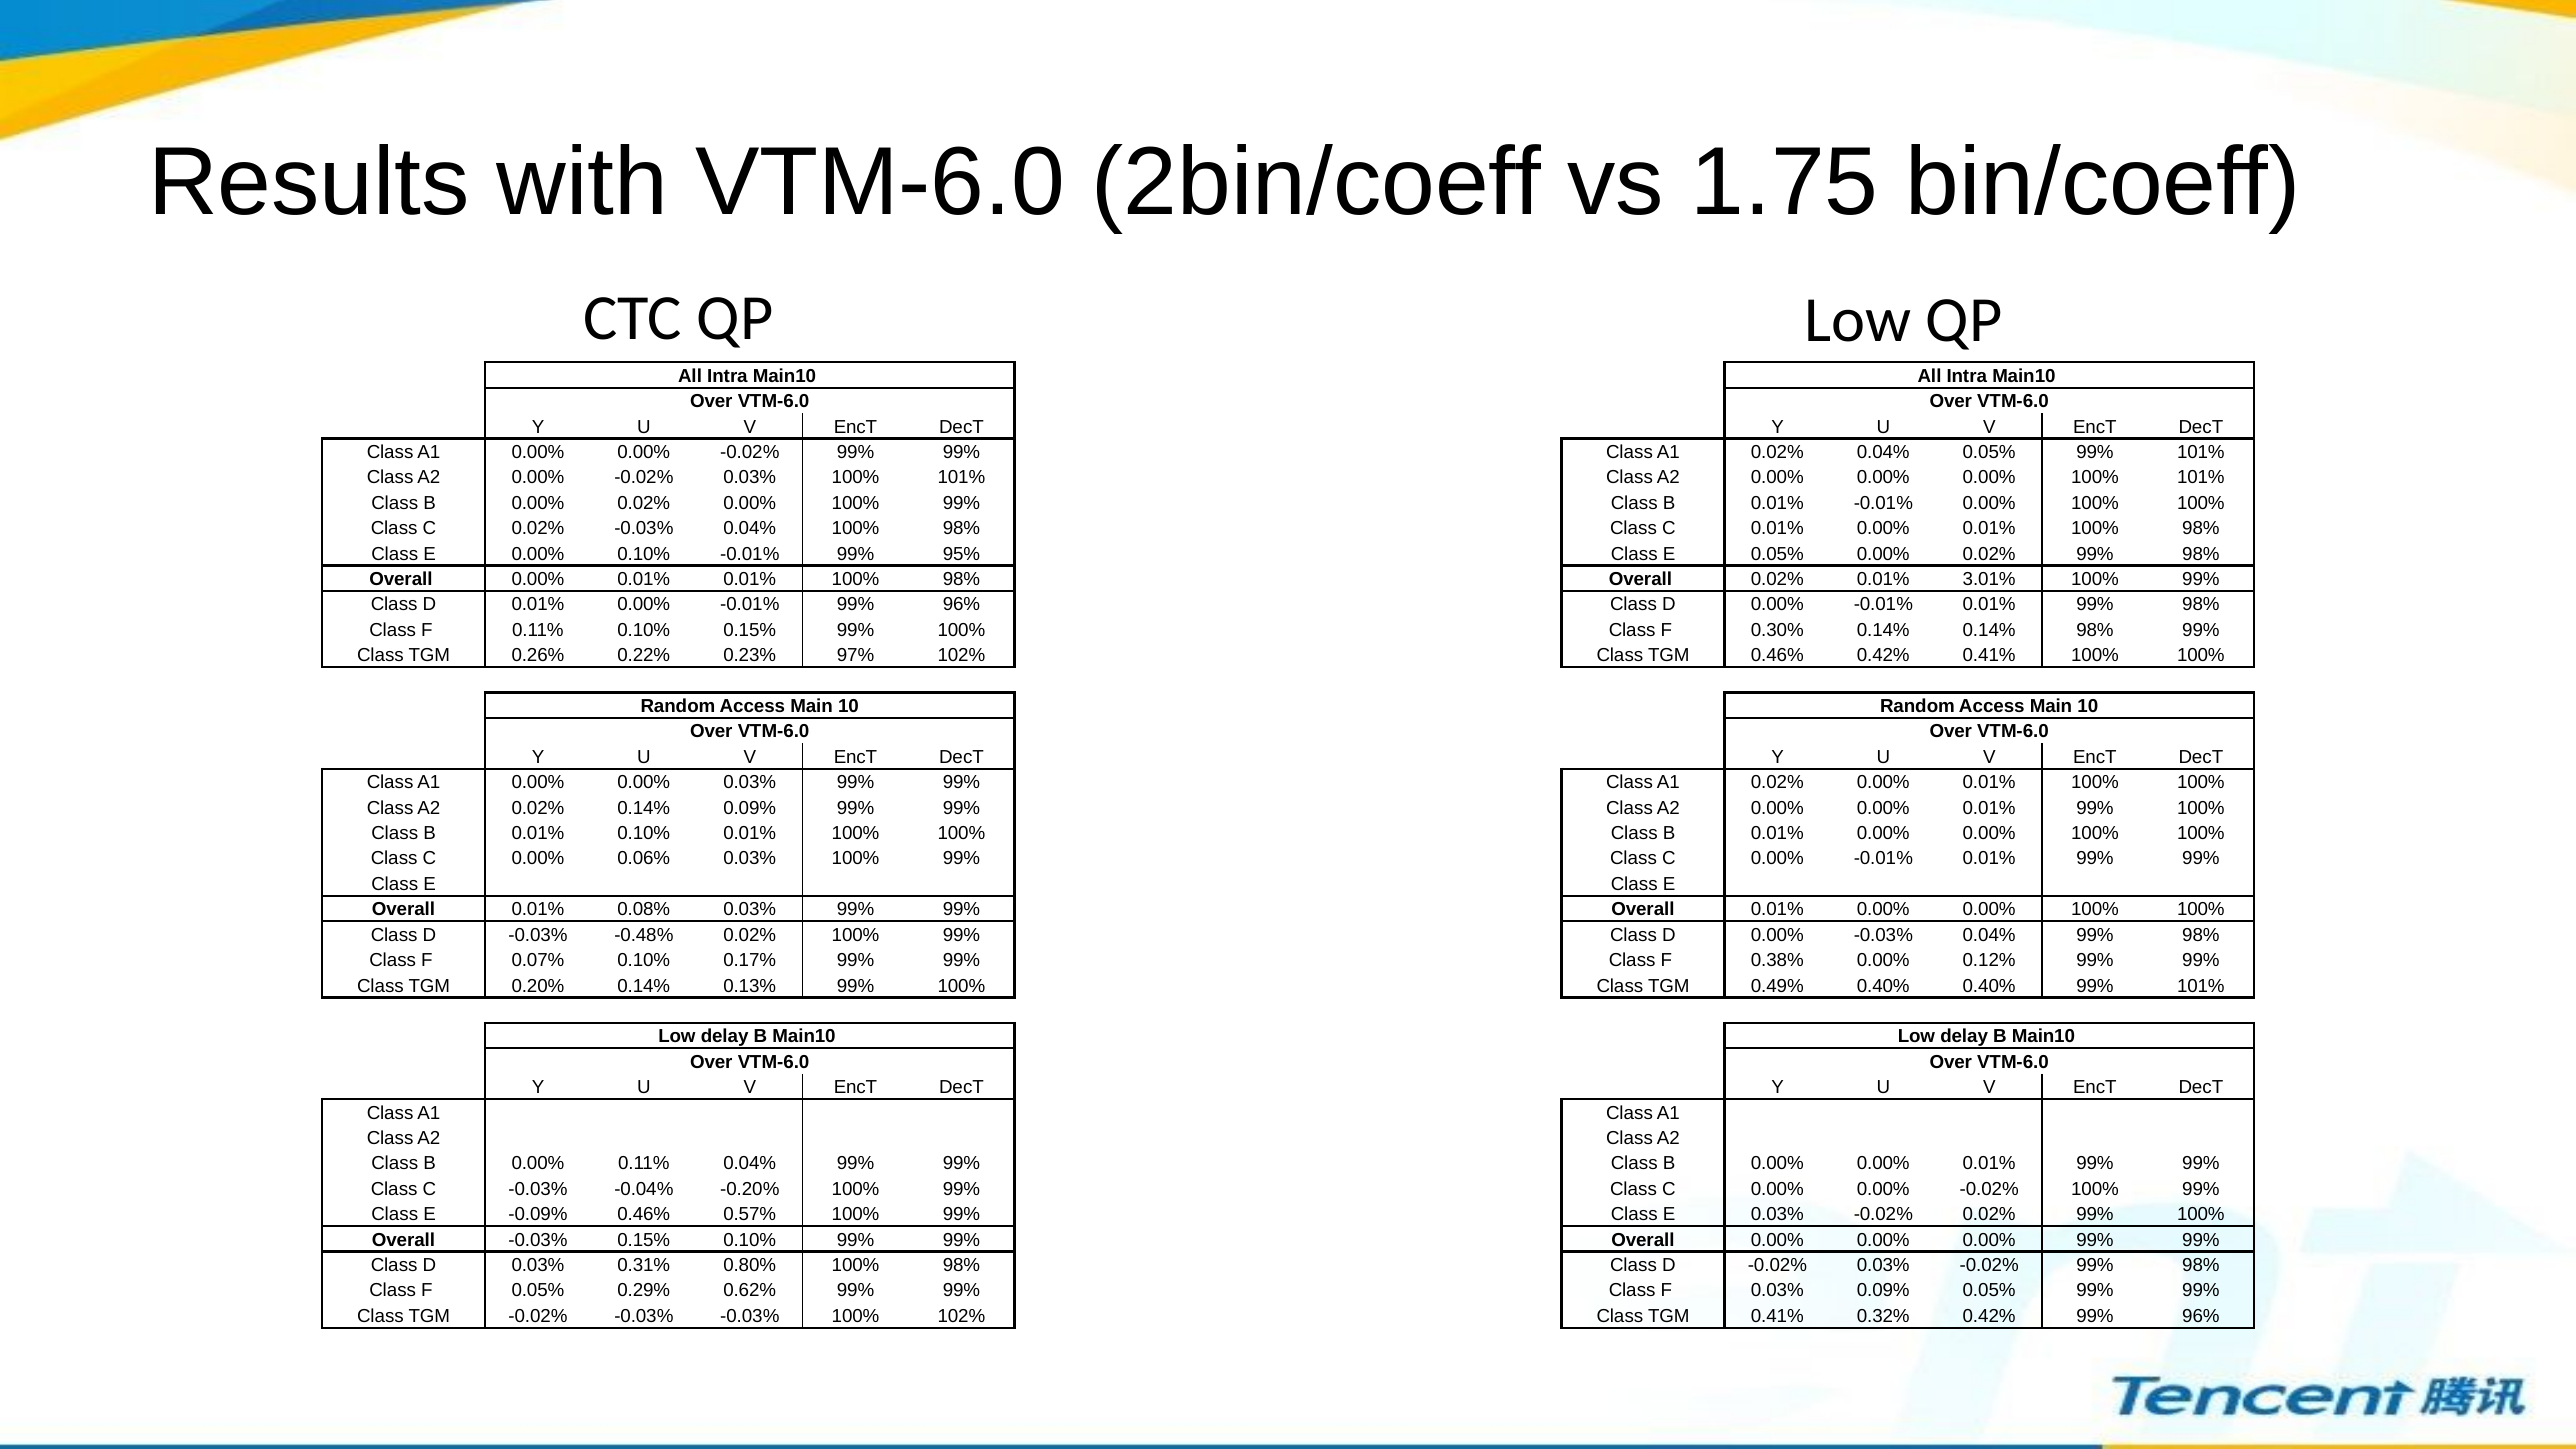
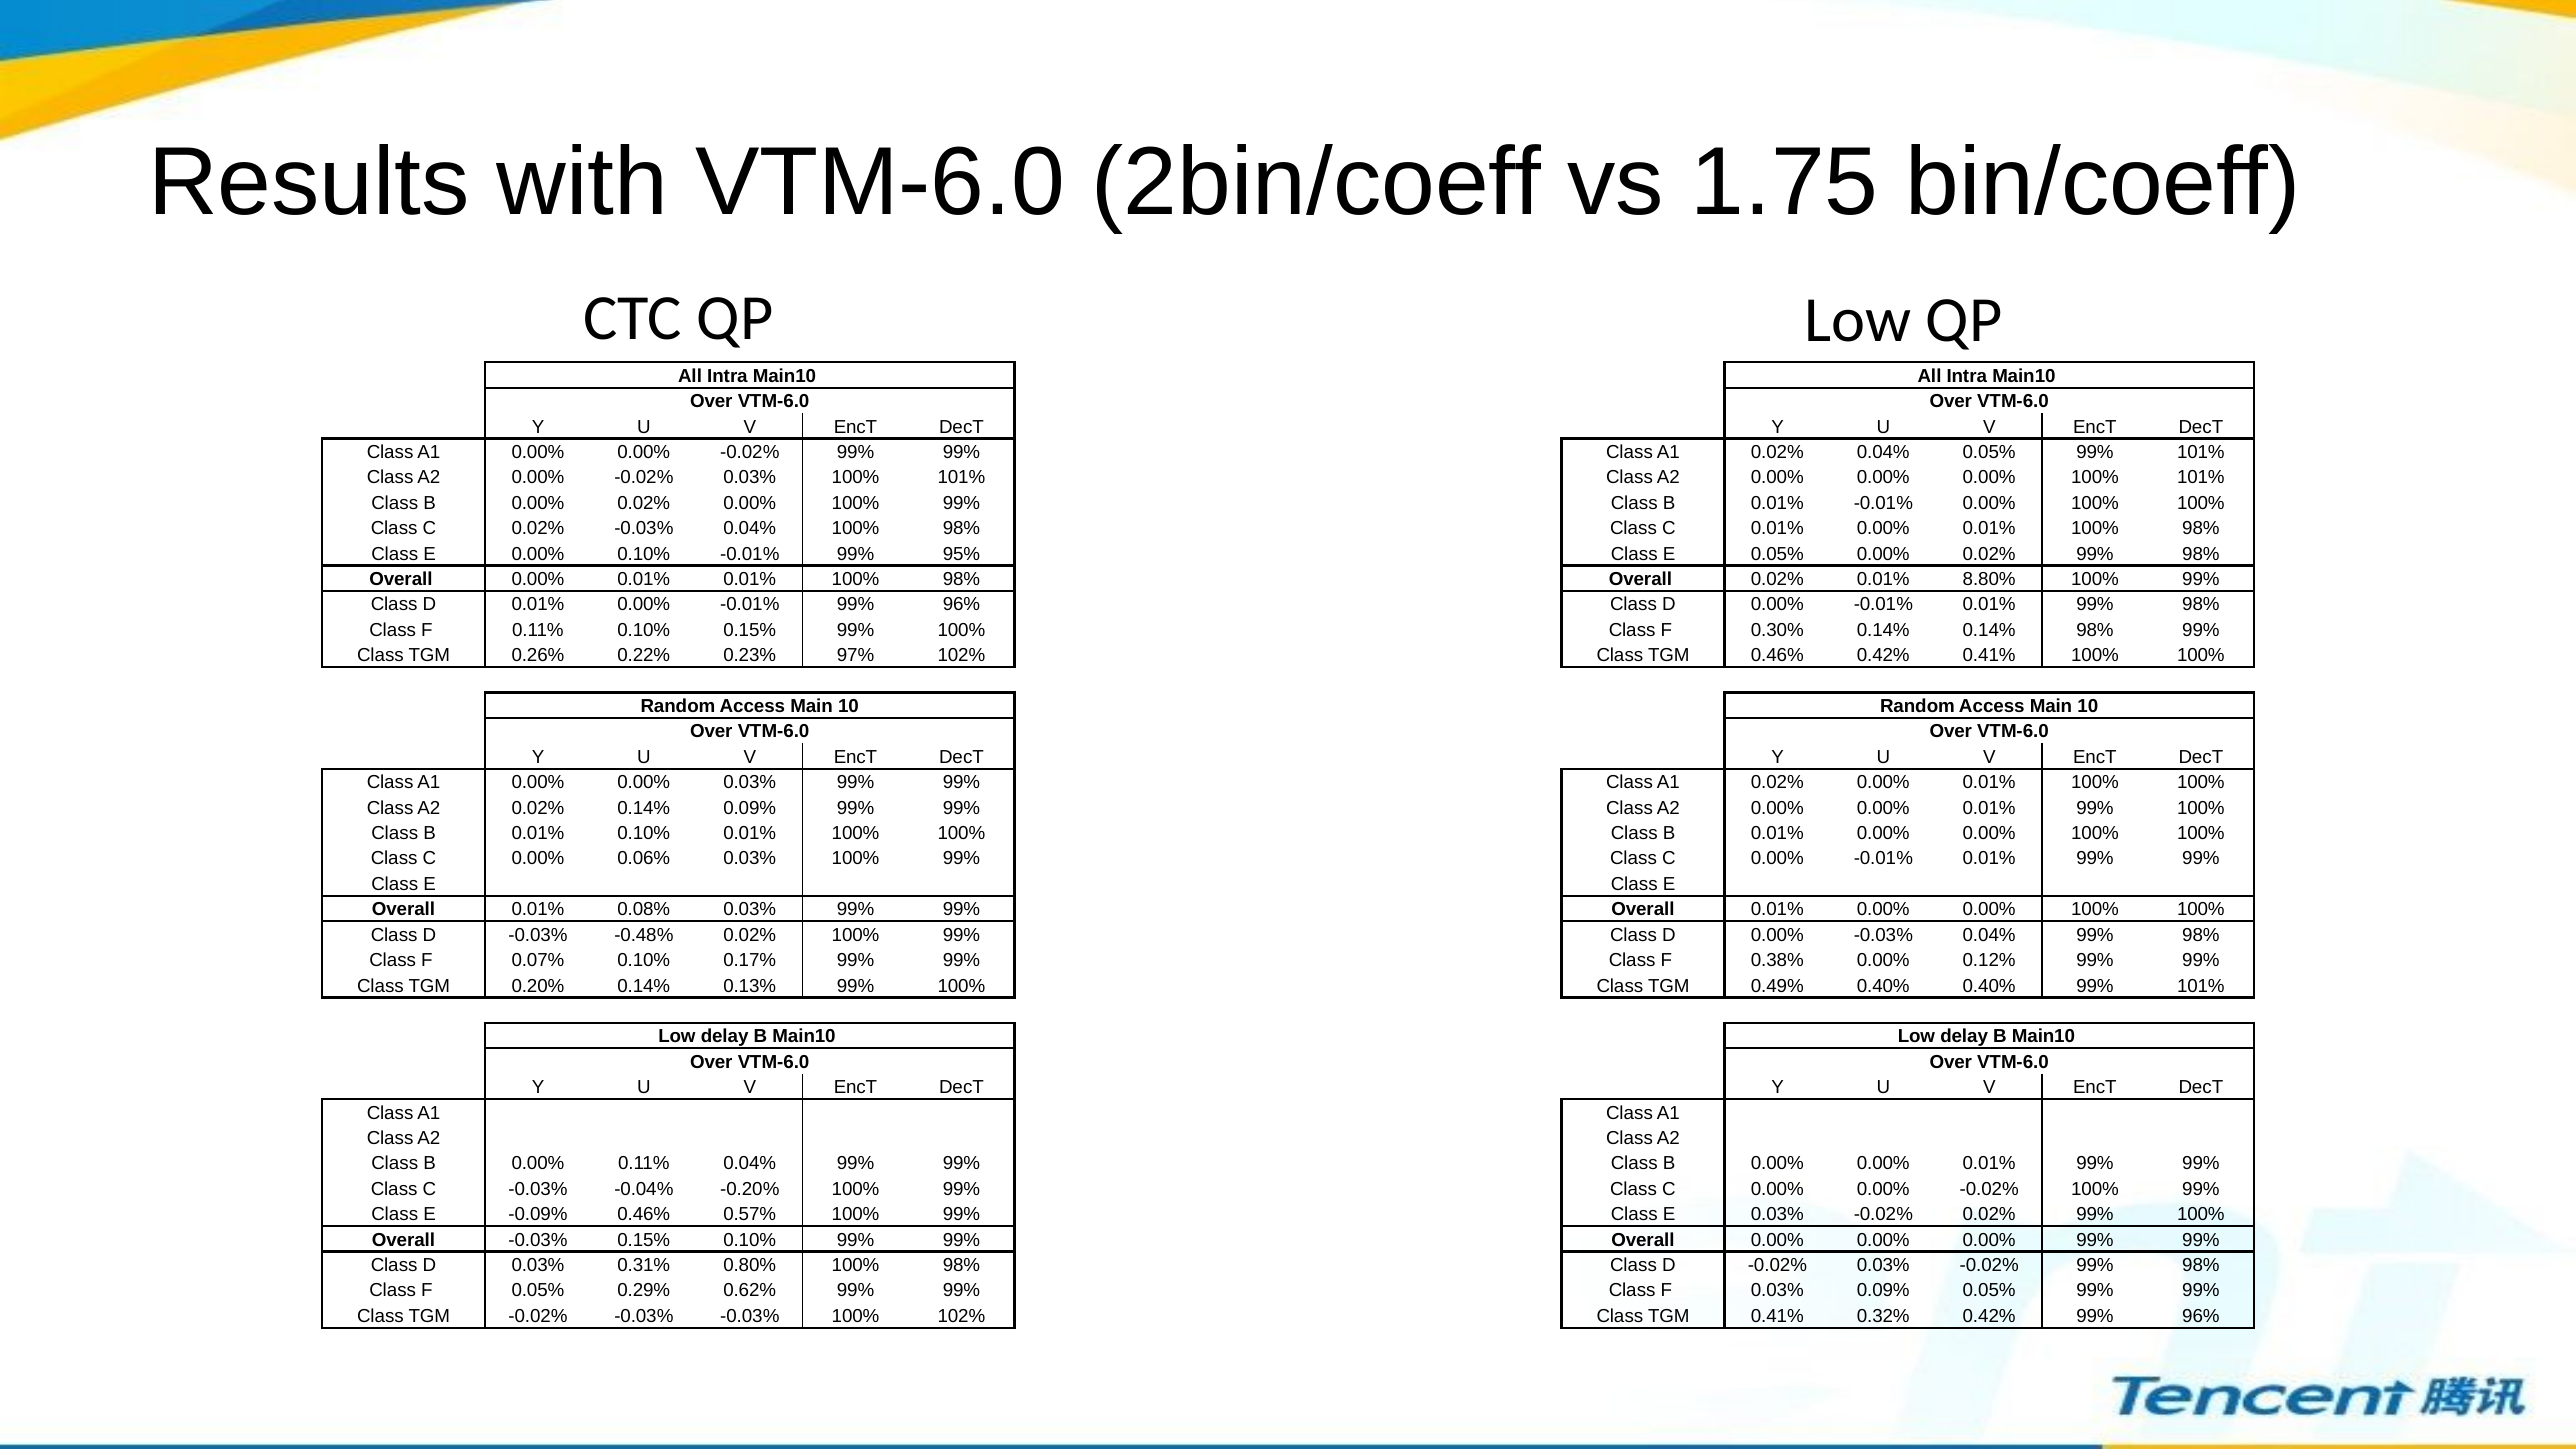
3.01%: 3.01% -> 8.80%
